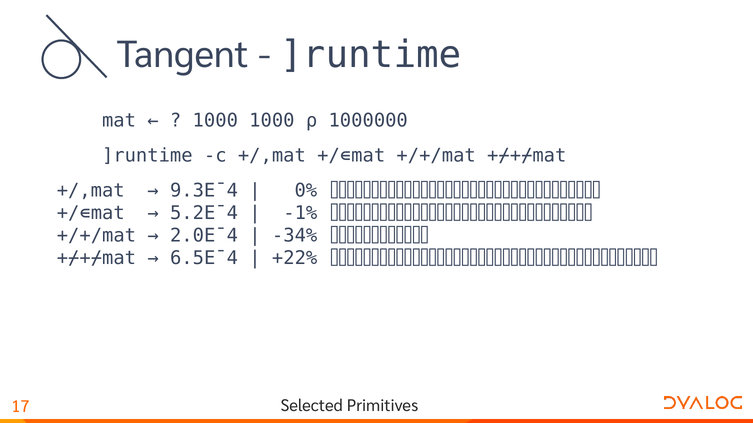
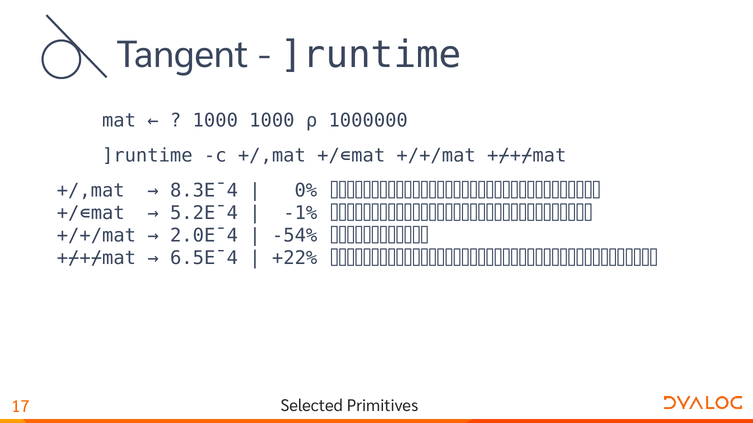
9.3E¯4: 9.3E¯4 -> 8.3E¯4
-34%: -34% -> -54%
